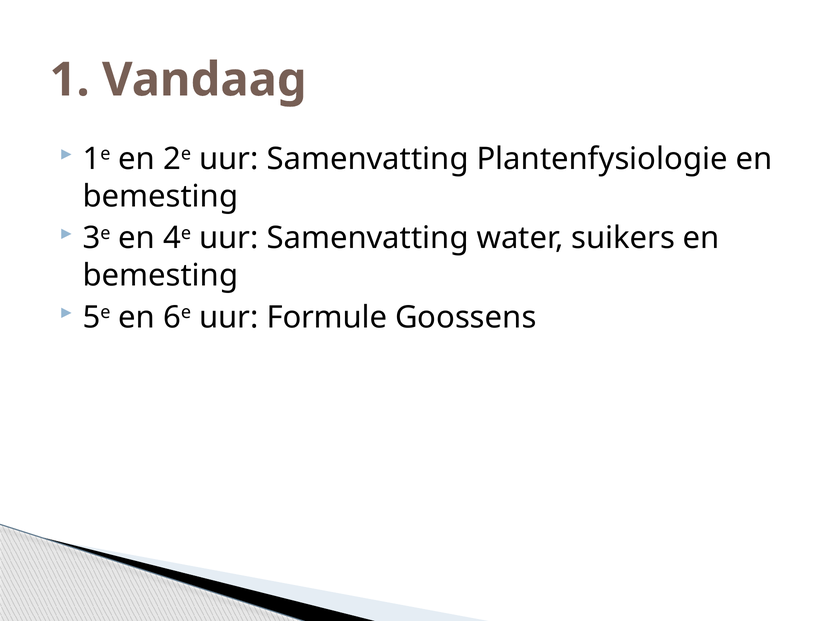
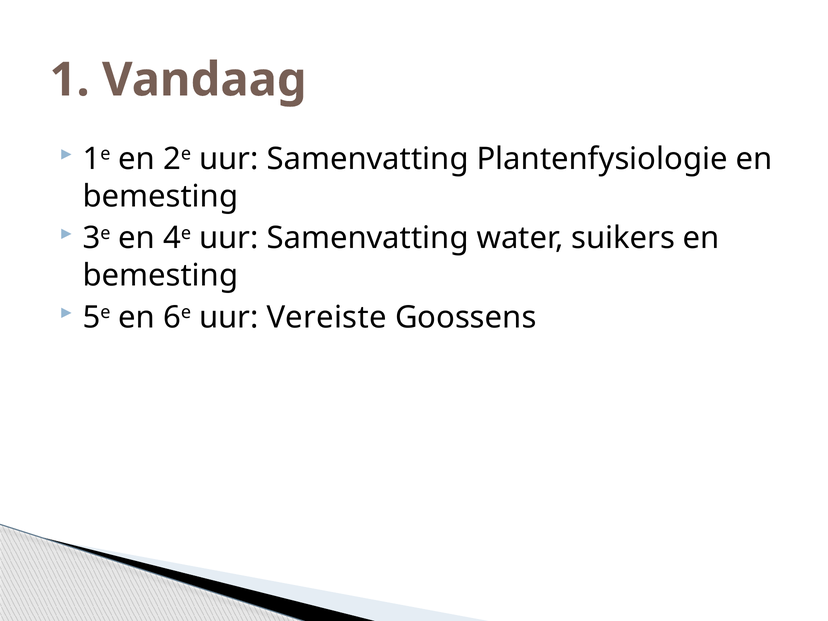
Formule: Formule -> Vereiste
